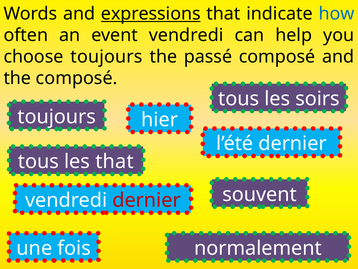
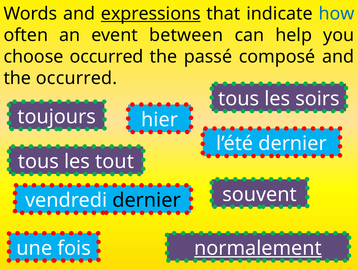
event vendredi: vendredi -> between
choose toujours: toujours -> occurred
the composé: composé -> occurred
les that: that -> tout
dernier at (147, 200) colour: red -> black
normalement underline: none -> present
